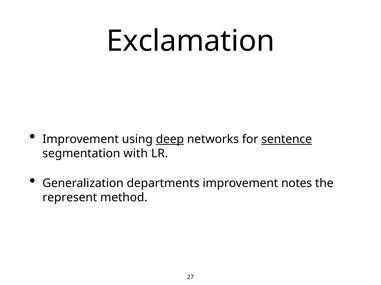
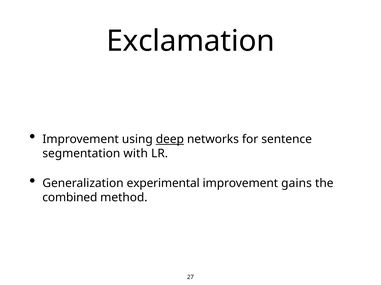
sentence underline: present -> none
departments: departments -> experimental
notes: notes -> gains
represent: represent -> combined
